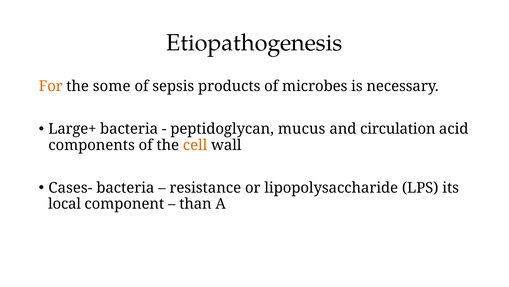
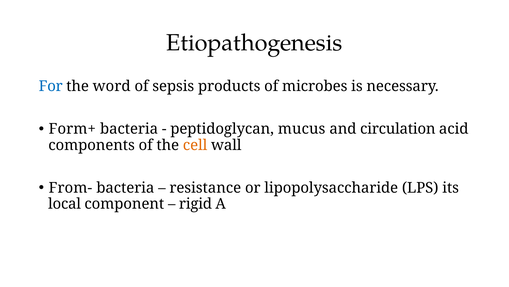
For colour: orange -> blue
some: some -> word
Large+: Large+ -> Form+
Cases-: Cases- -> From-
than: than -> rigid
